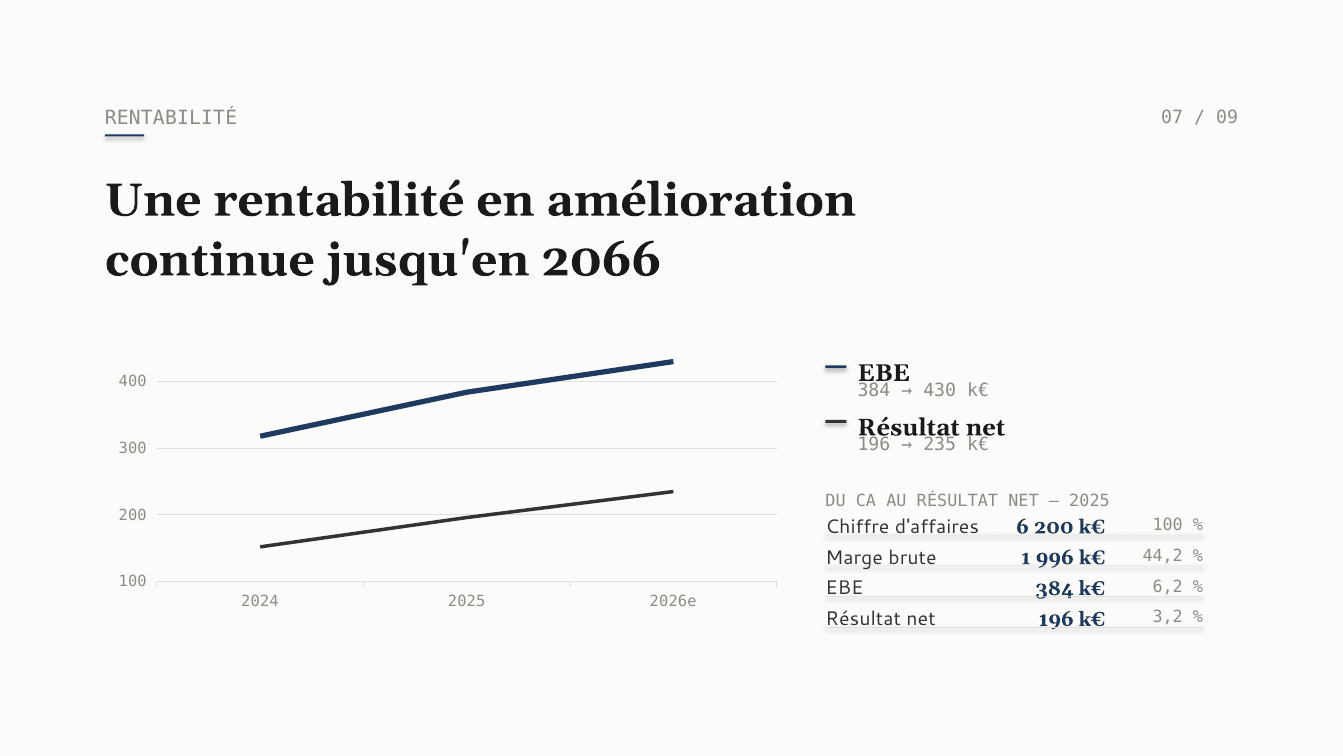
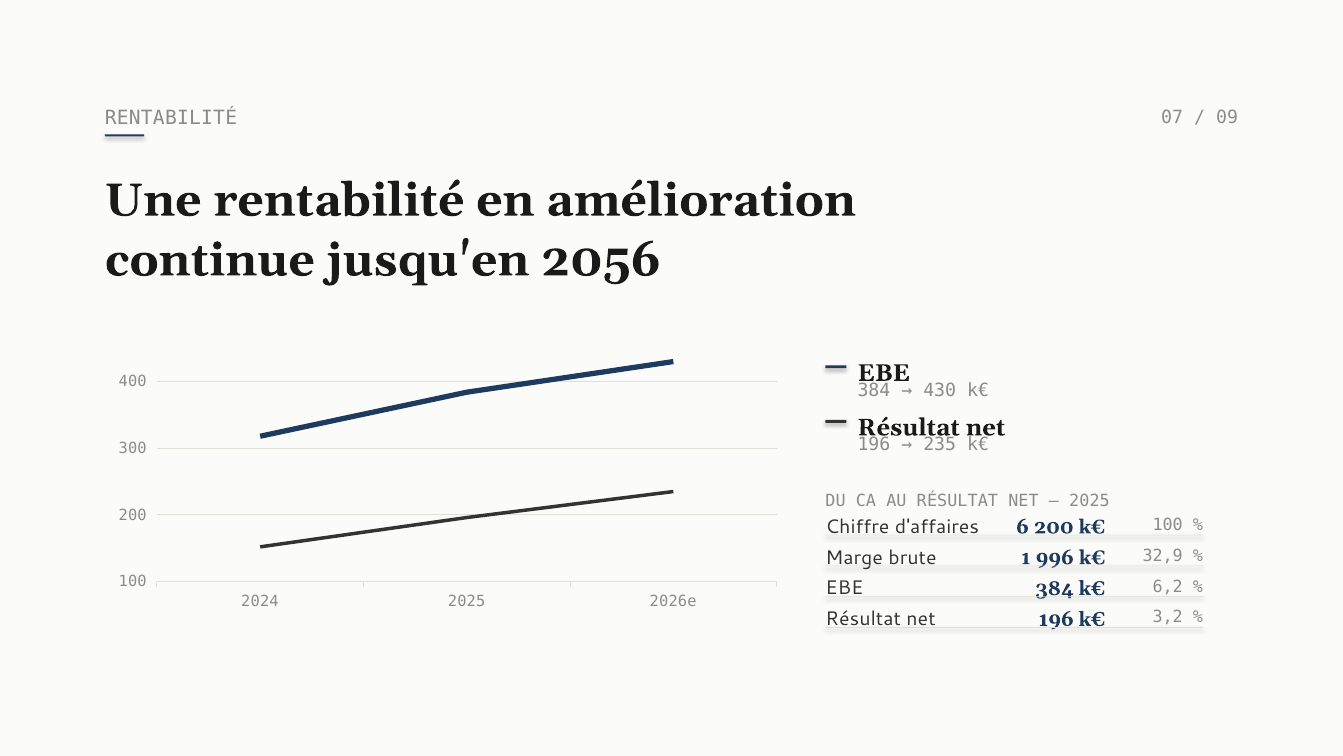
2066: 2066 -> 2056
44,2: 44,2 -> 32,9
